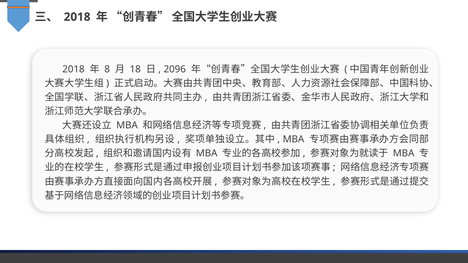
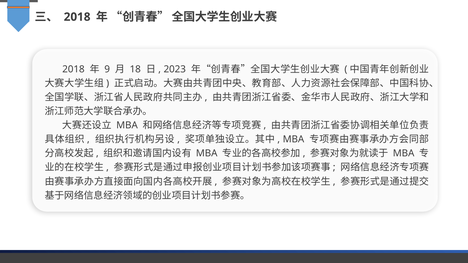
8: 8 -> 9
2096: 2096 -> 2023
